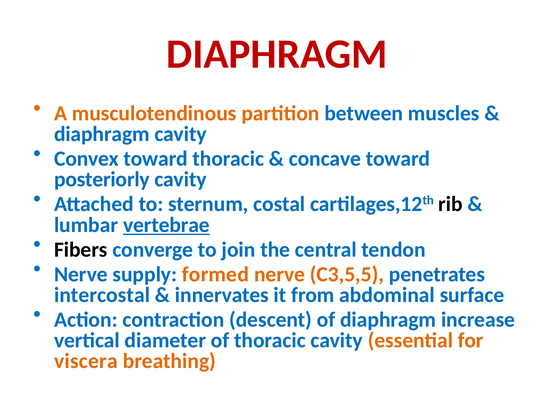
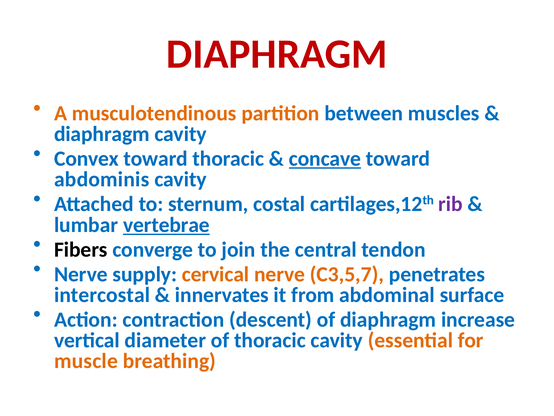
concave underline: none -> present
posteriorly: posteriorly -> abdominis
rib colour: black -> purple
formed: formed -> cervical
C3,5,5: C3,5,5 -> C3,5,7
viscera: viscera -> muscle
